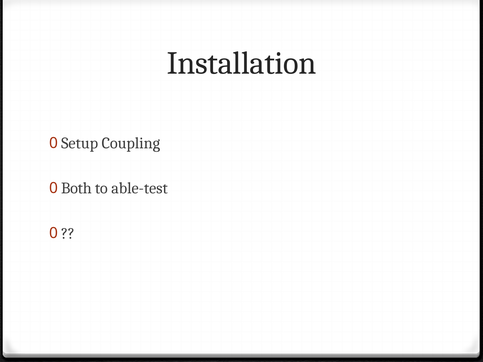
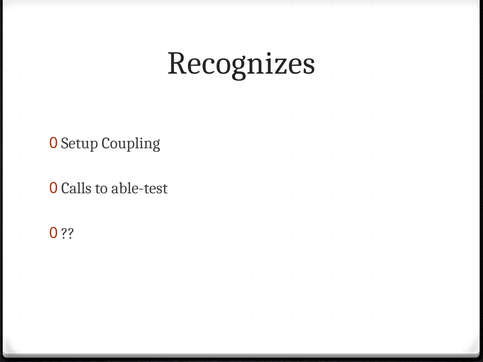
Installation: Installation -> Recognizes
Both: Both -> Calls
